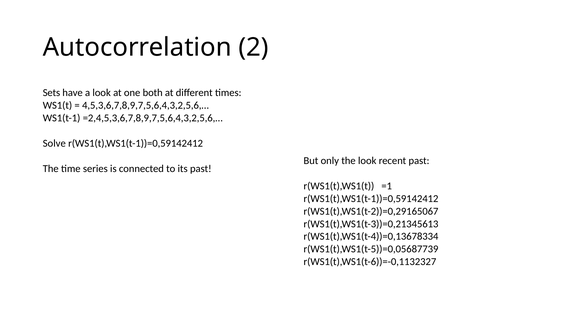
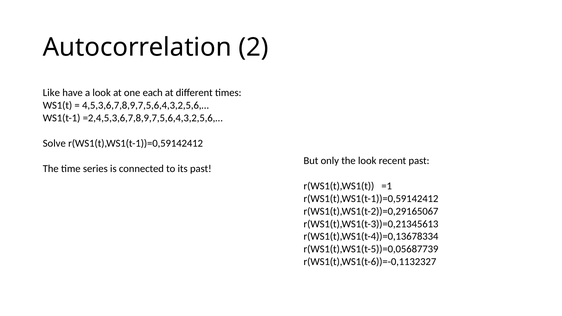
Sets: Sets -> Like
both: both -> each
